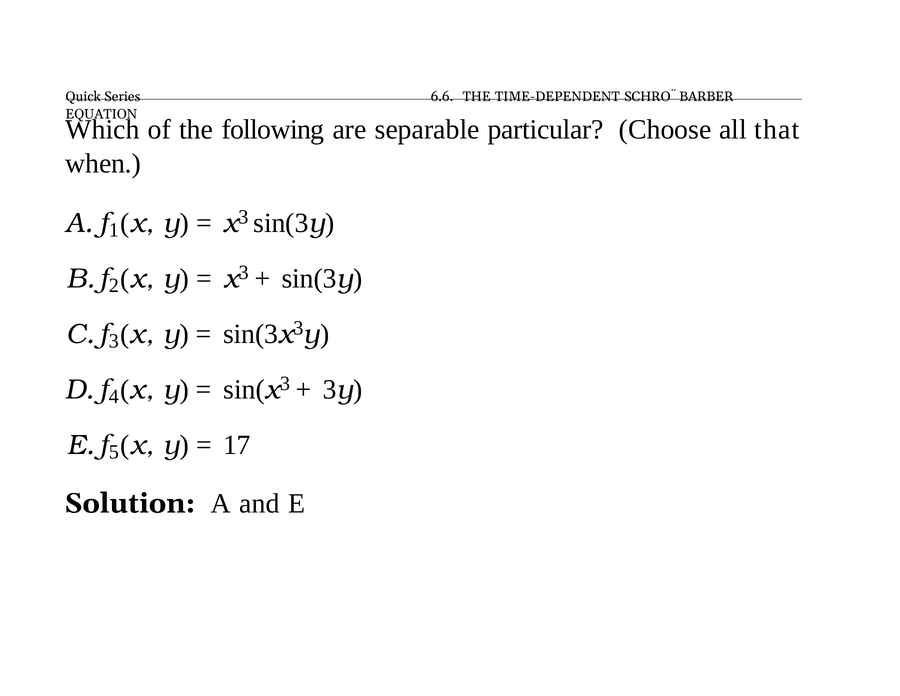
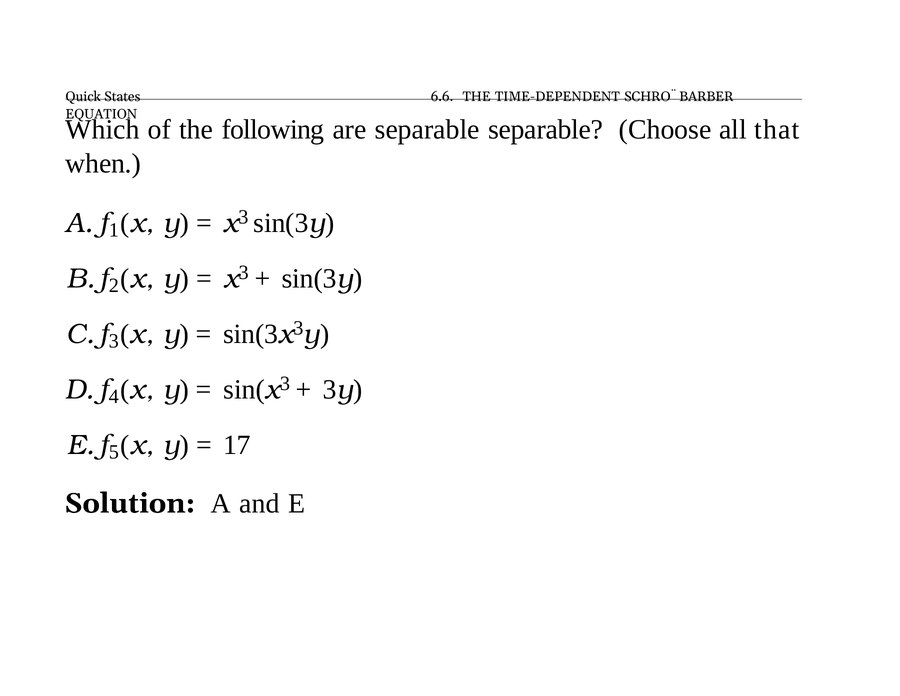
Series: Series -> States
separable particular: particular -> separable
